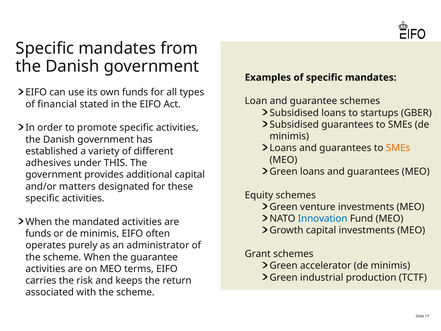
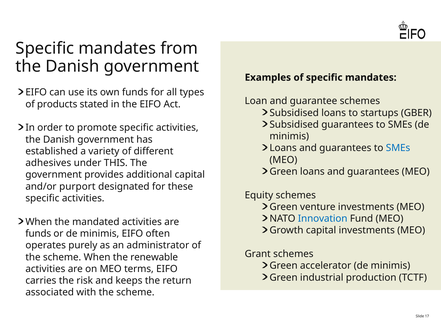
financial: financial -> products
SMEs at (398, 148) colour: orange -> blue
matters: matters -> purport
the guarantee: guarantee -> renewable
